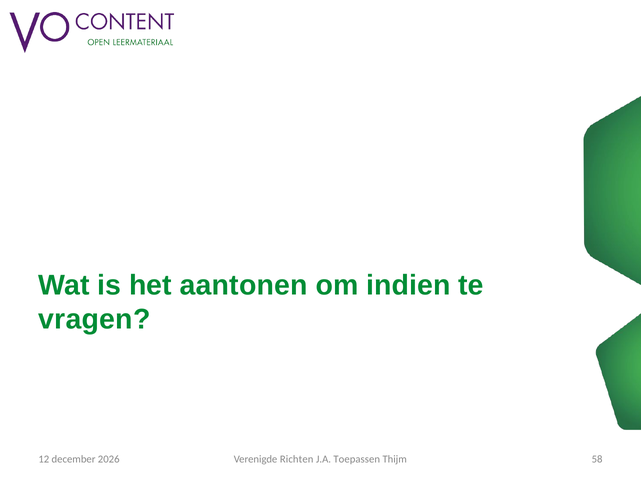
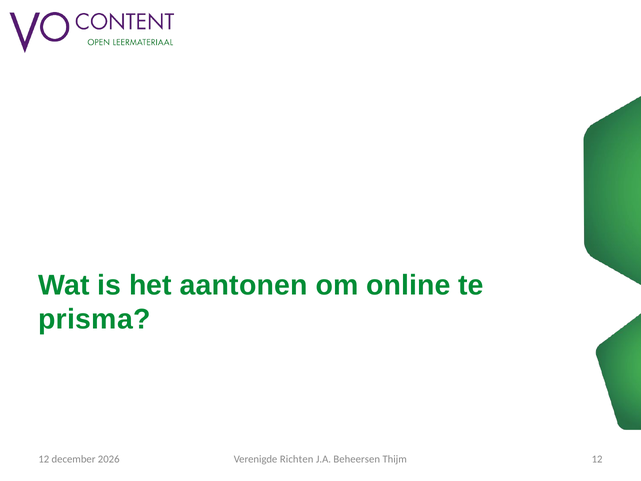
indien: indien -> online
vragen: vragen -> prisma
Toepassen: Toepassen -> Beheersen
Thijm 58: 58 -> 12
